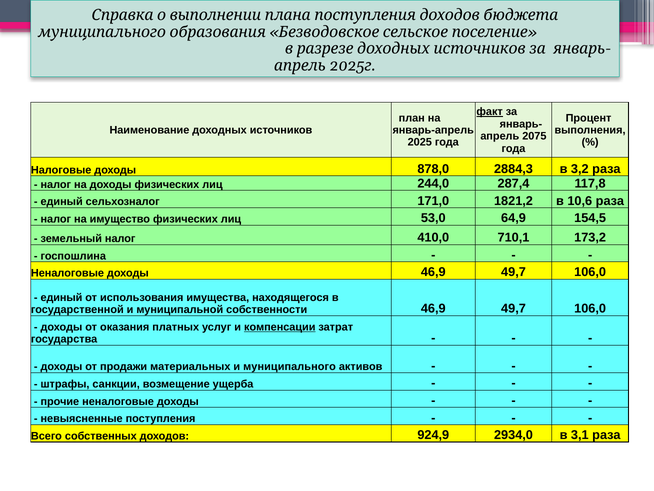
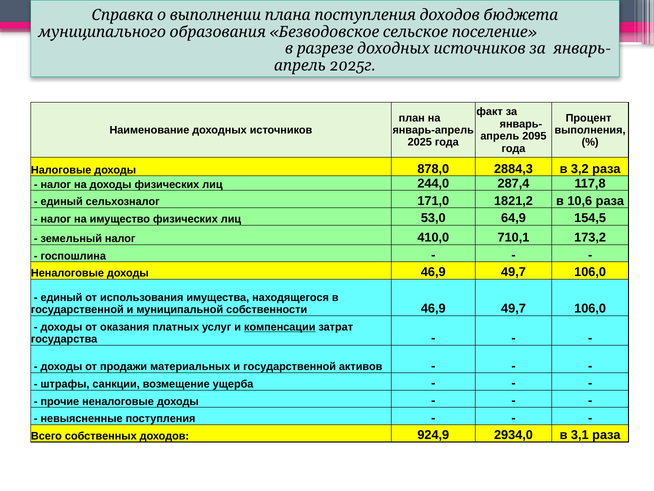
факт underline: present -> none
2075: 2075 -> 2095
и муниципального: муниципального -> государственной
